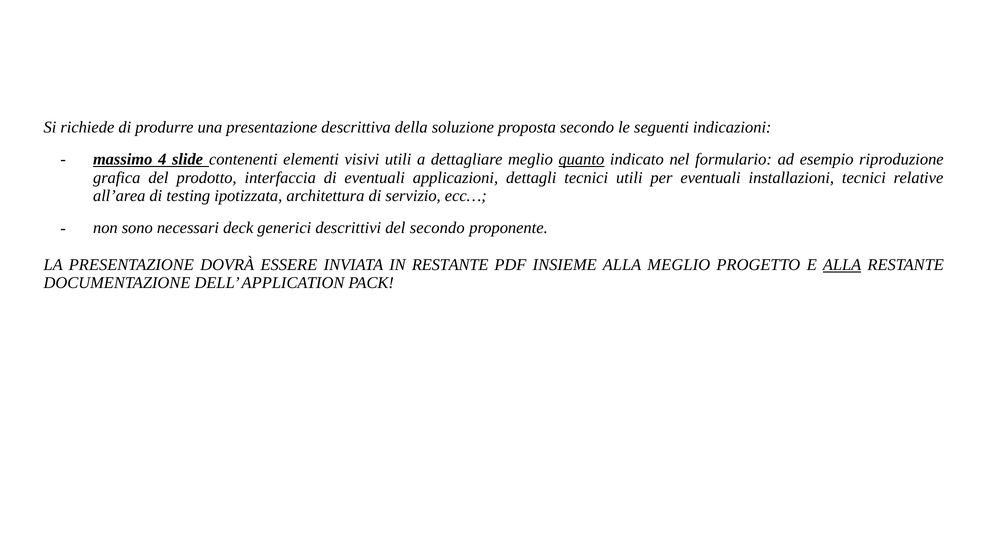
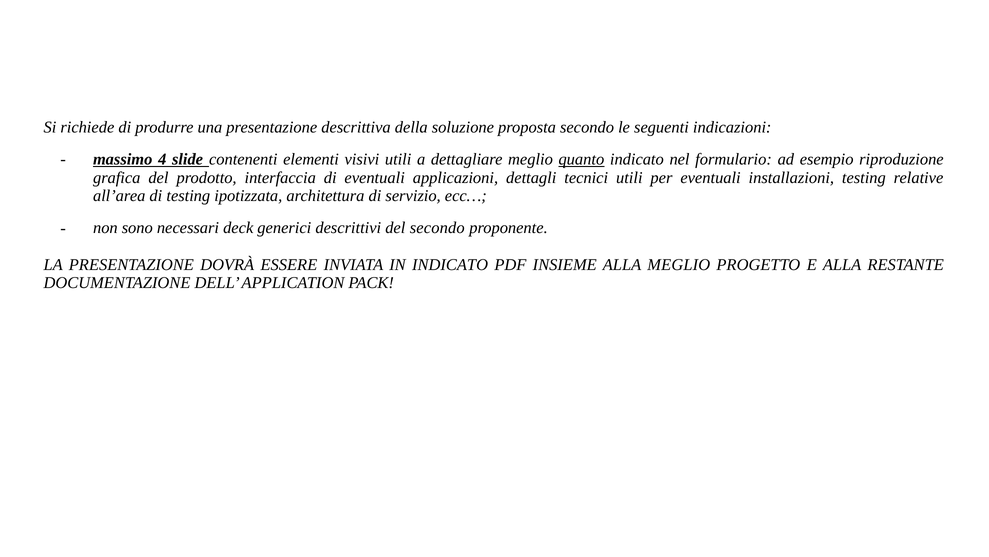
installazioni tecnici: tecnici -> testing
IN RESTANTE: RESTANTE -> INDICATO
ALLA at (842, 264) underline: present -> none
